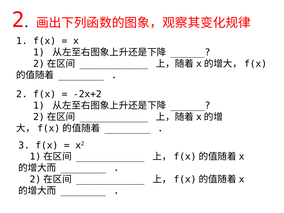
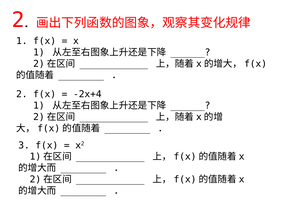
-2x+2: -2x+2 -> -2x+4
